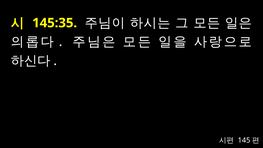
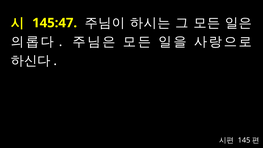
145:35: 145:35 -> 145:47
